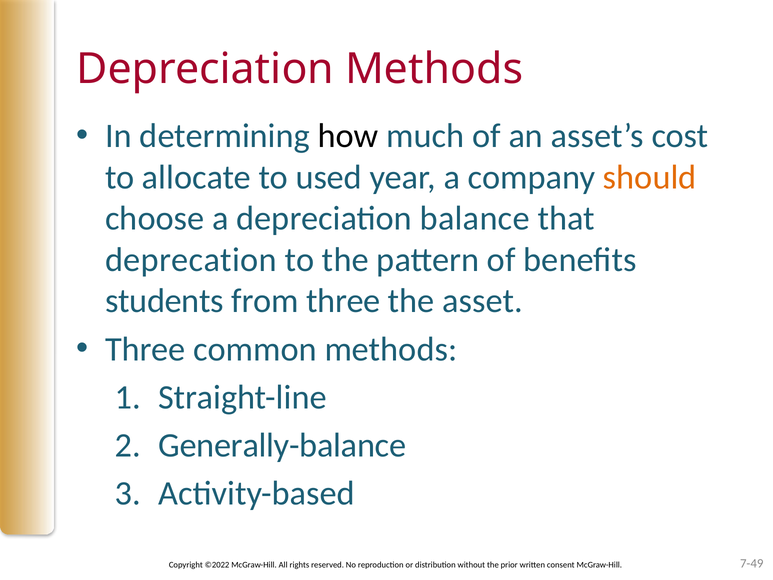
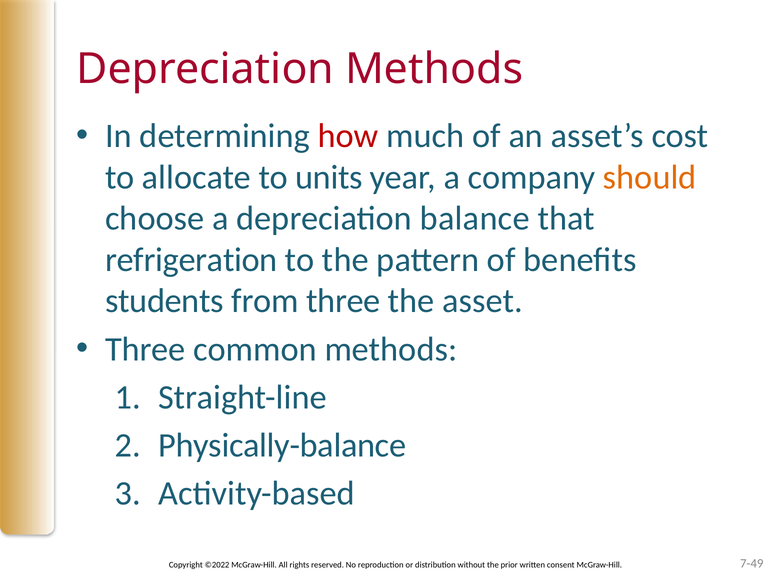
how colour: black -> red
used: used -> units
deprecation: deprecation -> refrigeration
Generally-balance: Generally-balance -> Physically-balance
